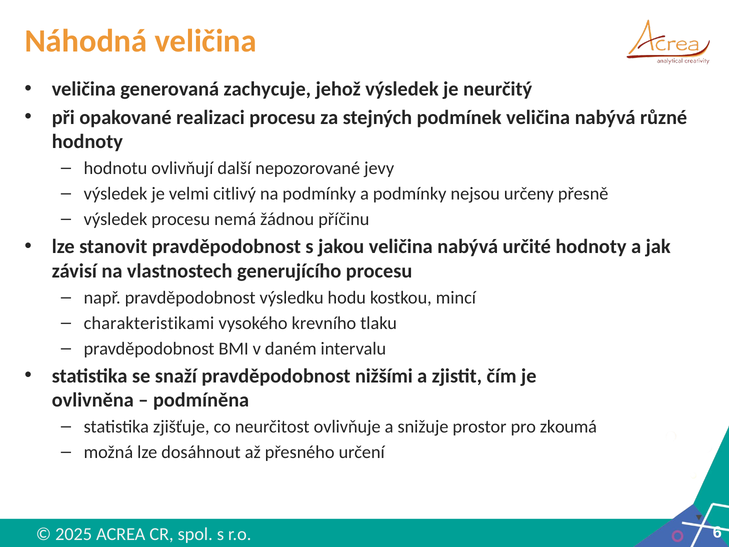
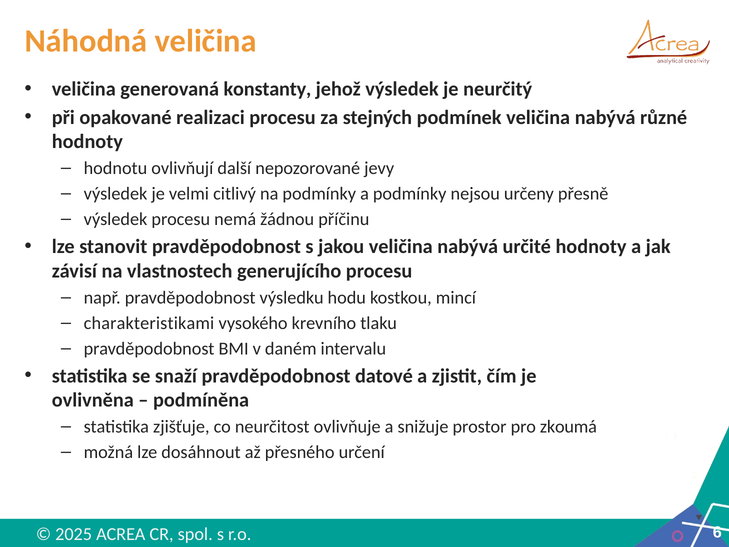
zachycuje: zachycuje -> konstanty
nižšími: nižšími -> datové
